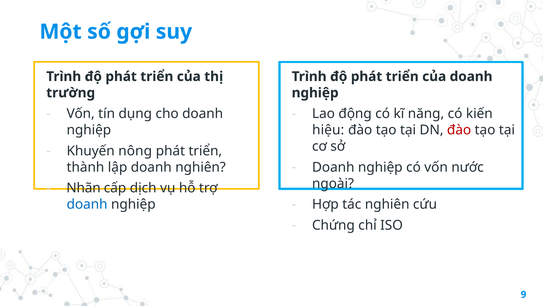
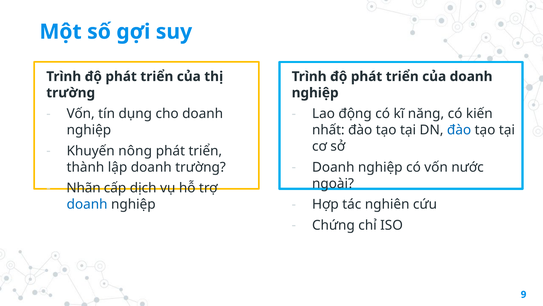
hiệu: hiệu -> nhất
đào at (459, 130) colour: red -> blue
doanh nghiên: nghiên -> trường
